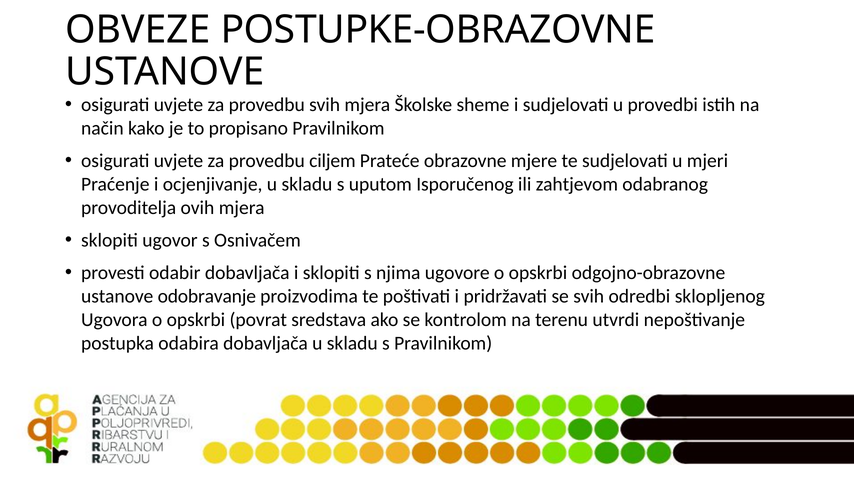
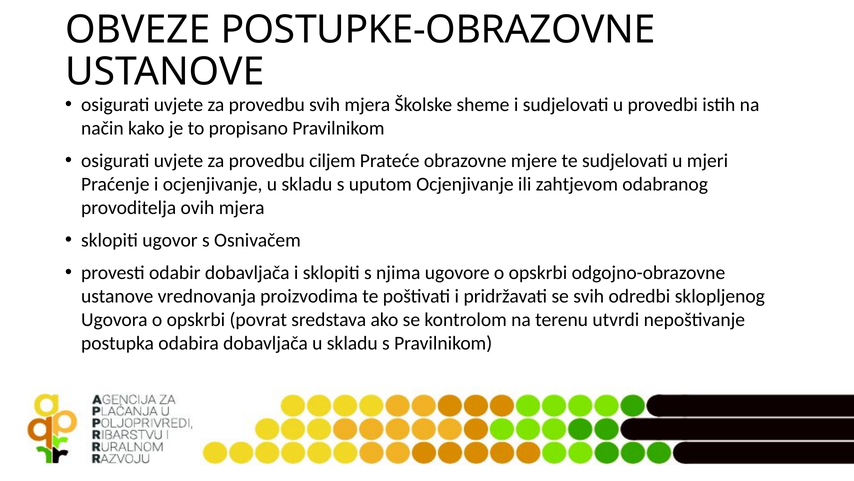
uputom Isporučenog: Isporučenog -> Ocjenjivanje
odobravanje: odobravanje -> vrednovanja
